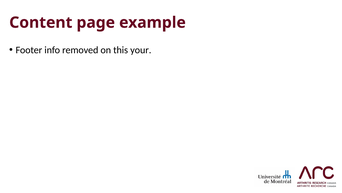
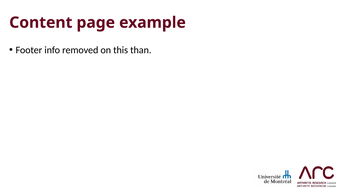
your: your -> than
